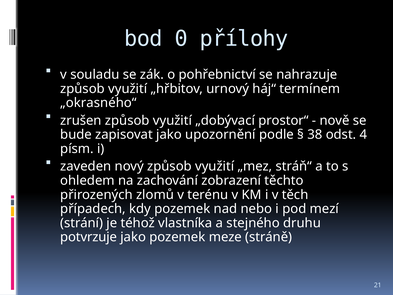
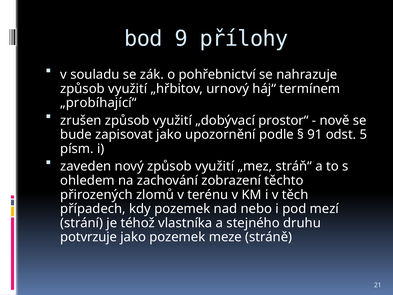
0: 0 -> 9
„okrasného“: „okrasného“ -> „probíhající“
38: 38 -> 91
4: 4 -> 5
